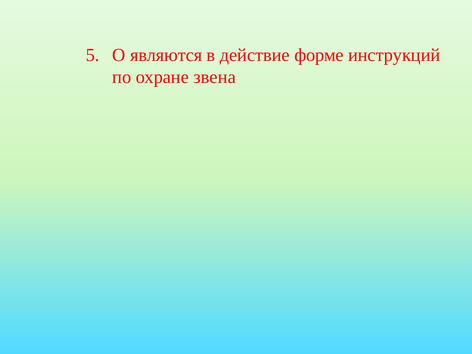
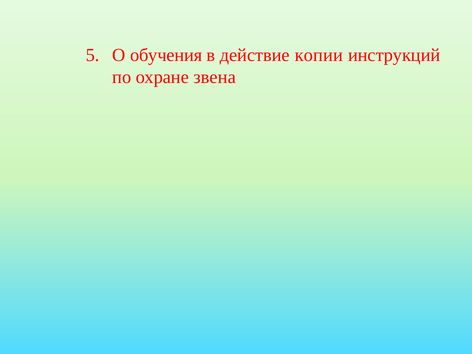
являются: являются -> обучения
форме: форме -> копии
